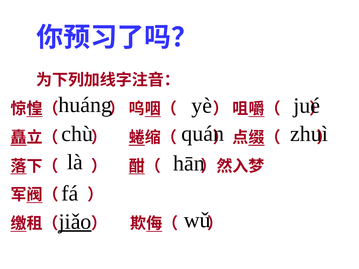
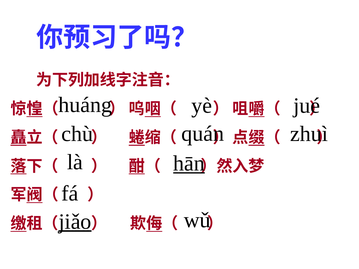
hān underline: none -> present
